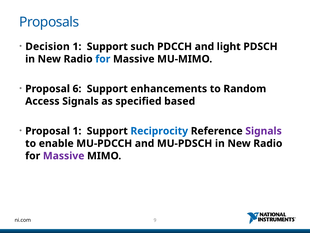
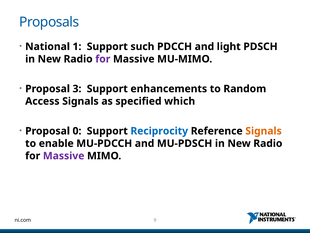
Decision: Decision -> National
for at (103, 59) colour: blue -> purple
6: 6 -> 3
based: based -> which
Proposal 1: 1 -> 0
Signals at (264, 131) colour: purple -> orange
